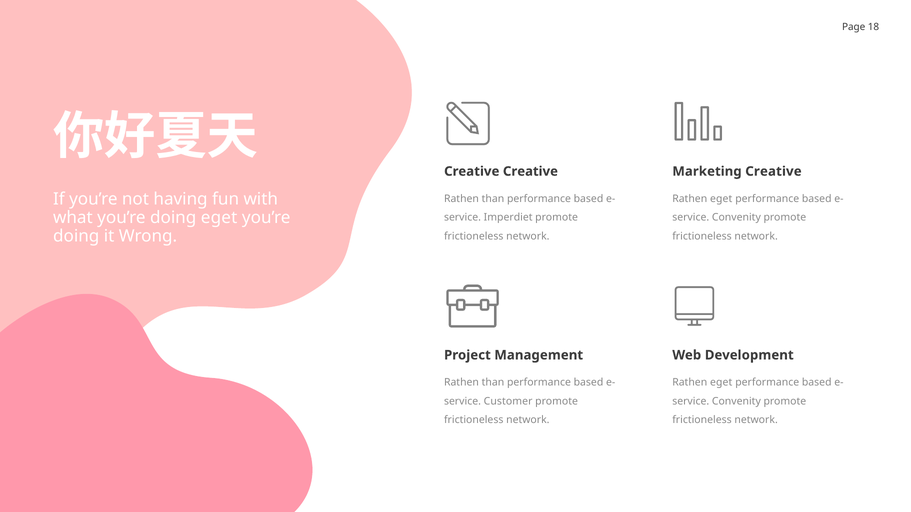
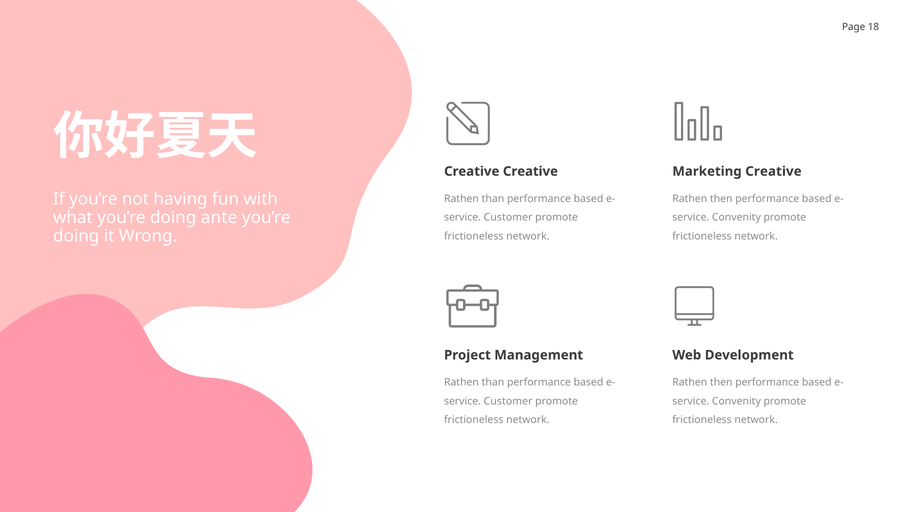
eget at (721, 199): eget -> then
doing eget: eget -> ante
Imperdiet at (508, 218): Imperdiet -> Customer
eget at (721, 383): eget -> then
